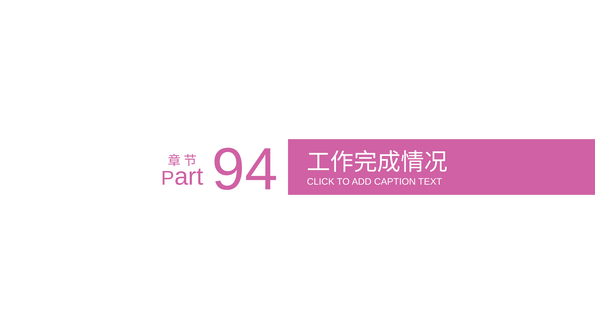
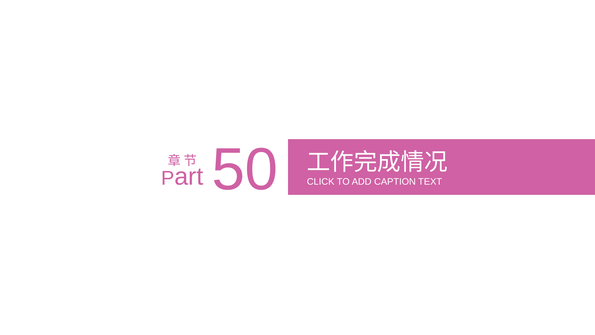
94: 94 -> 50
